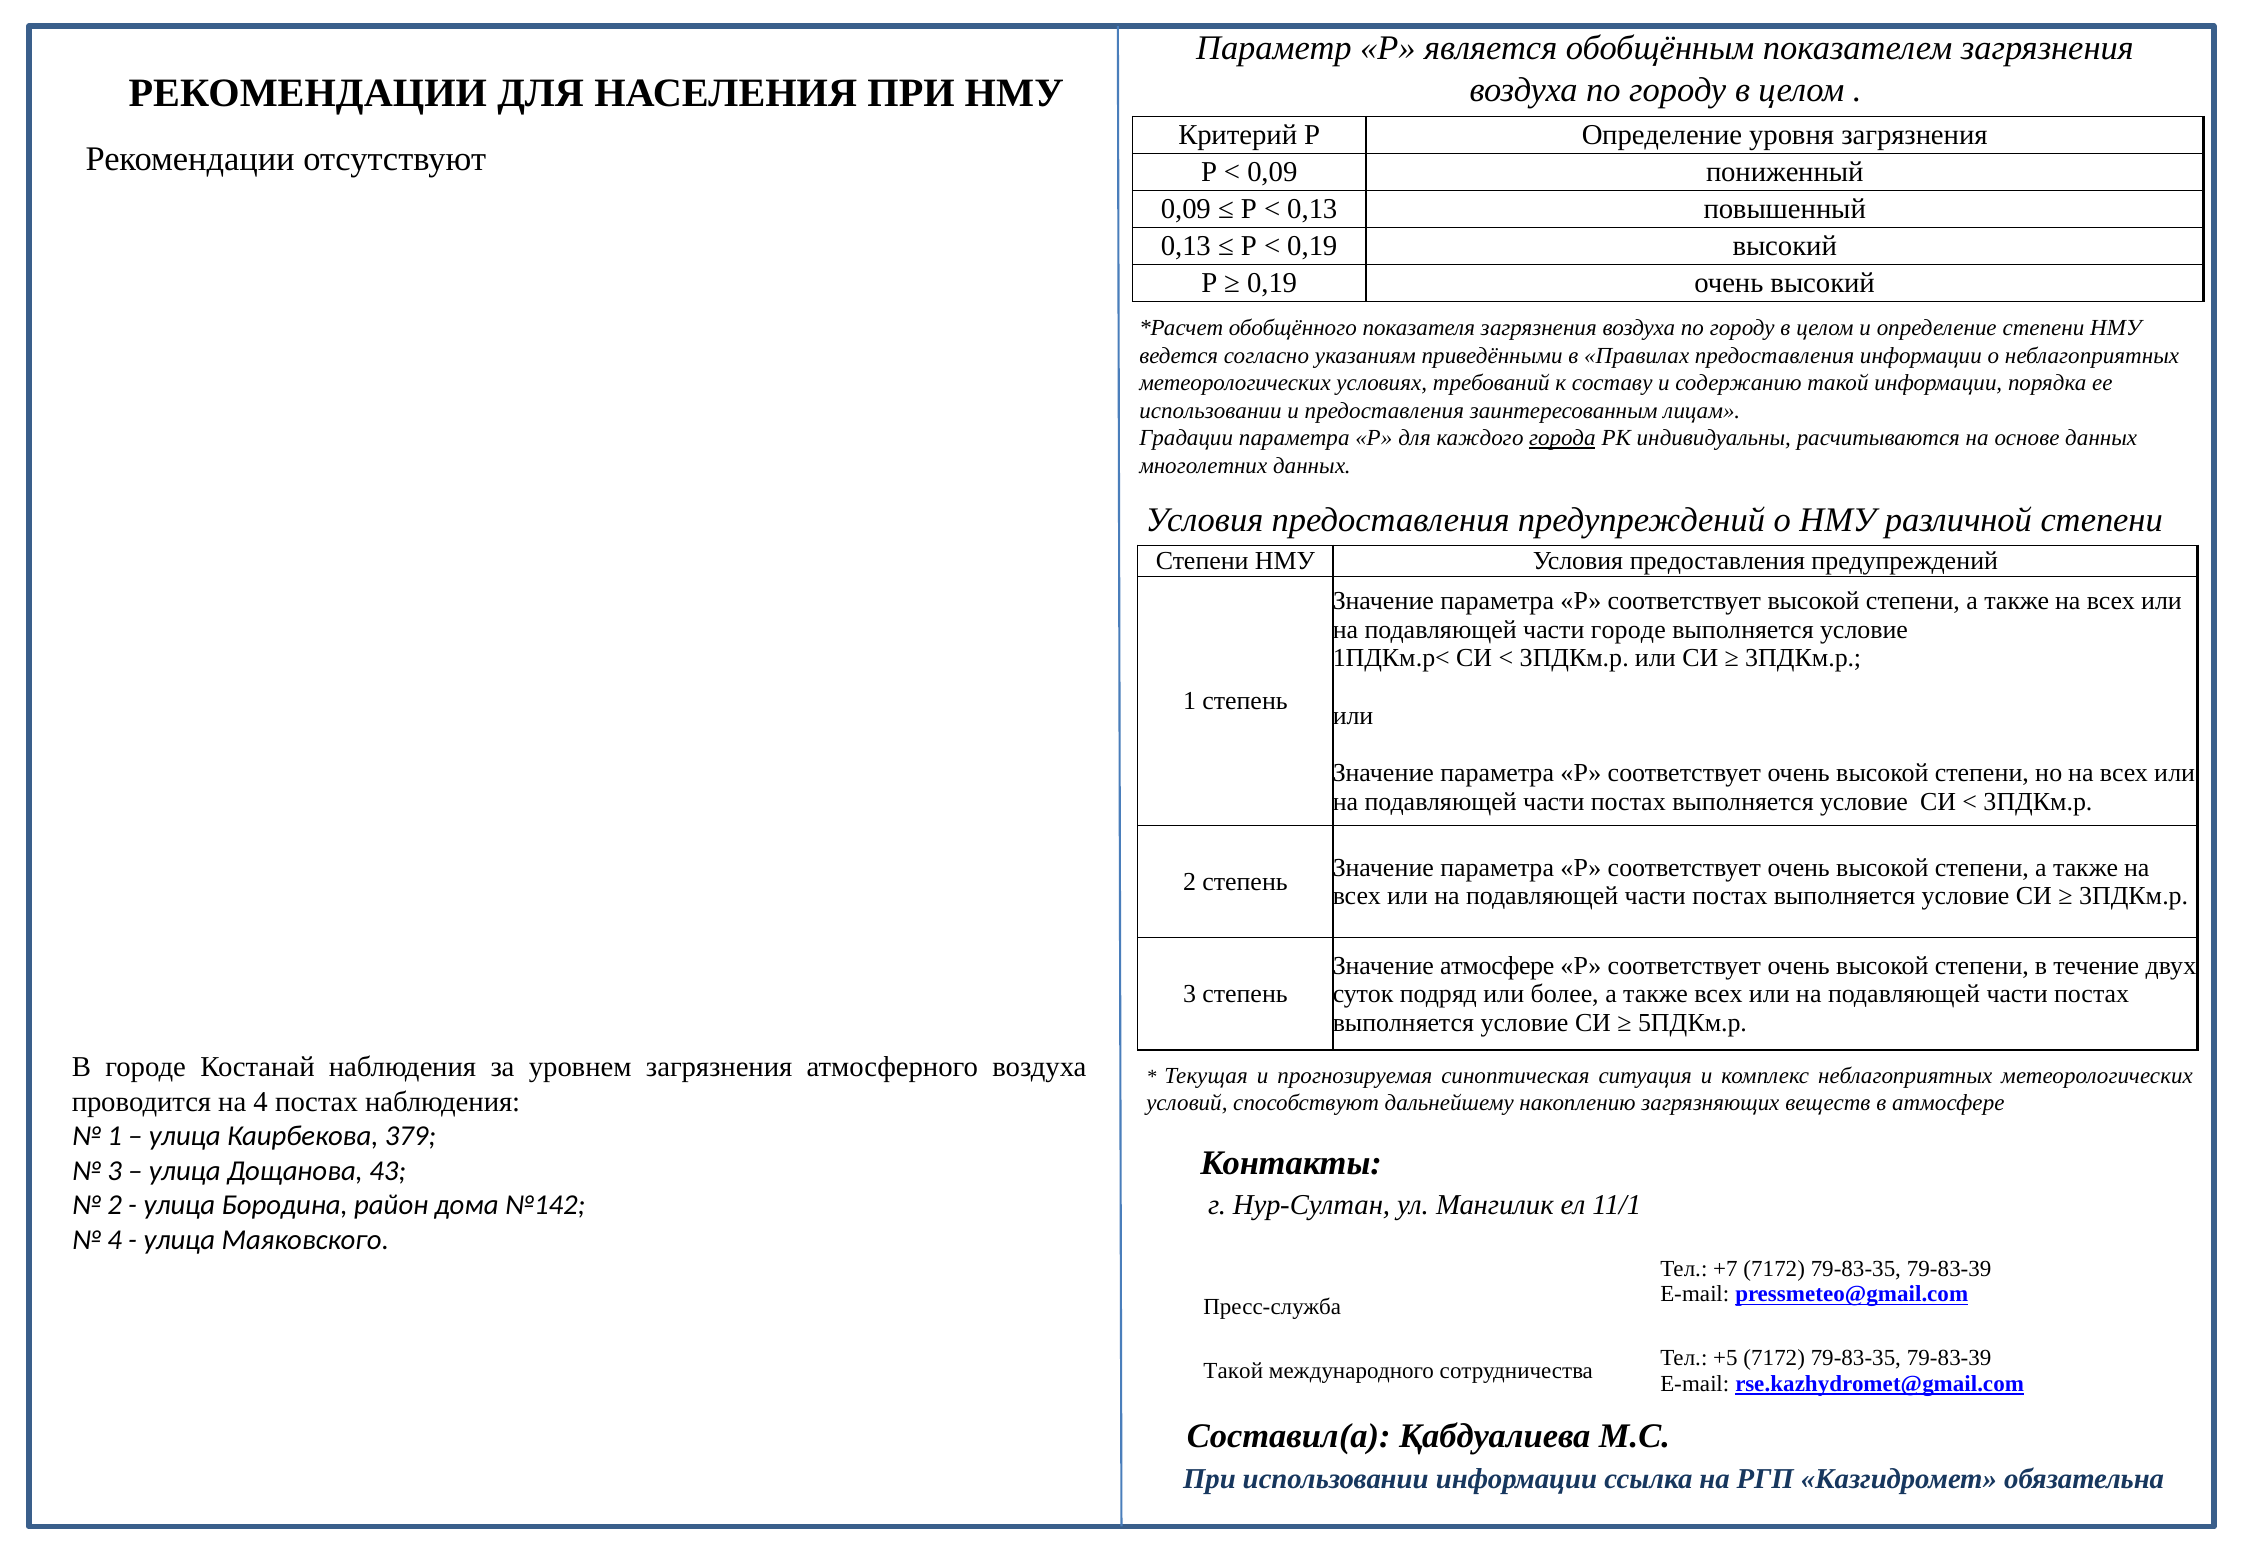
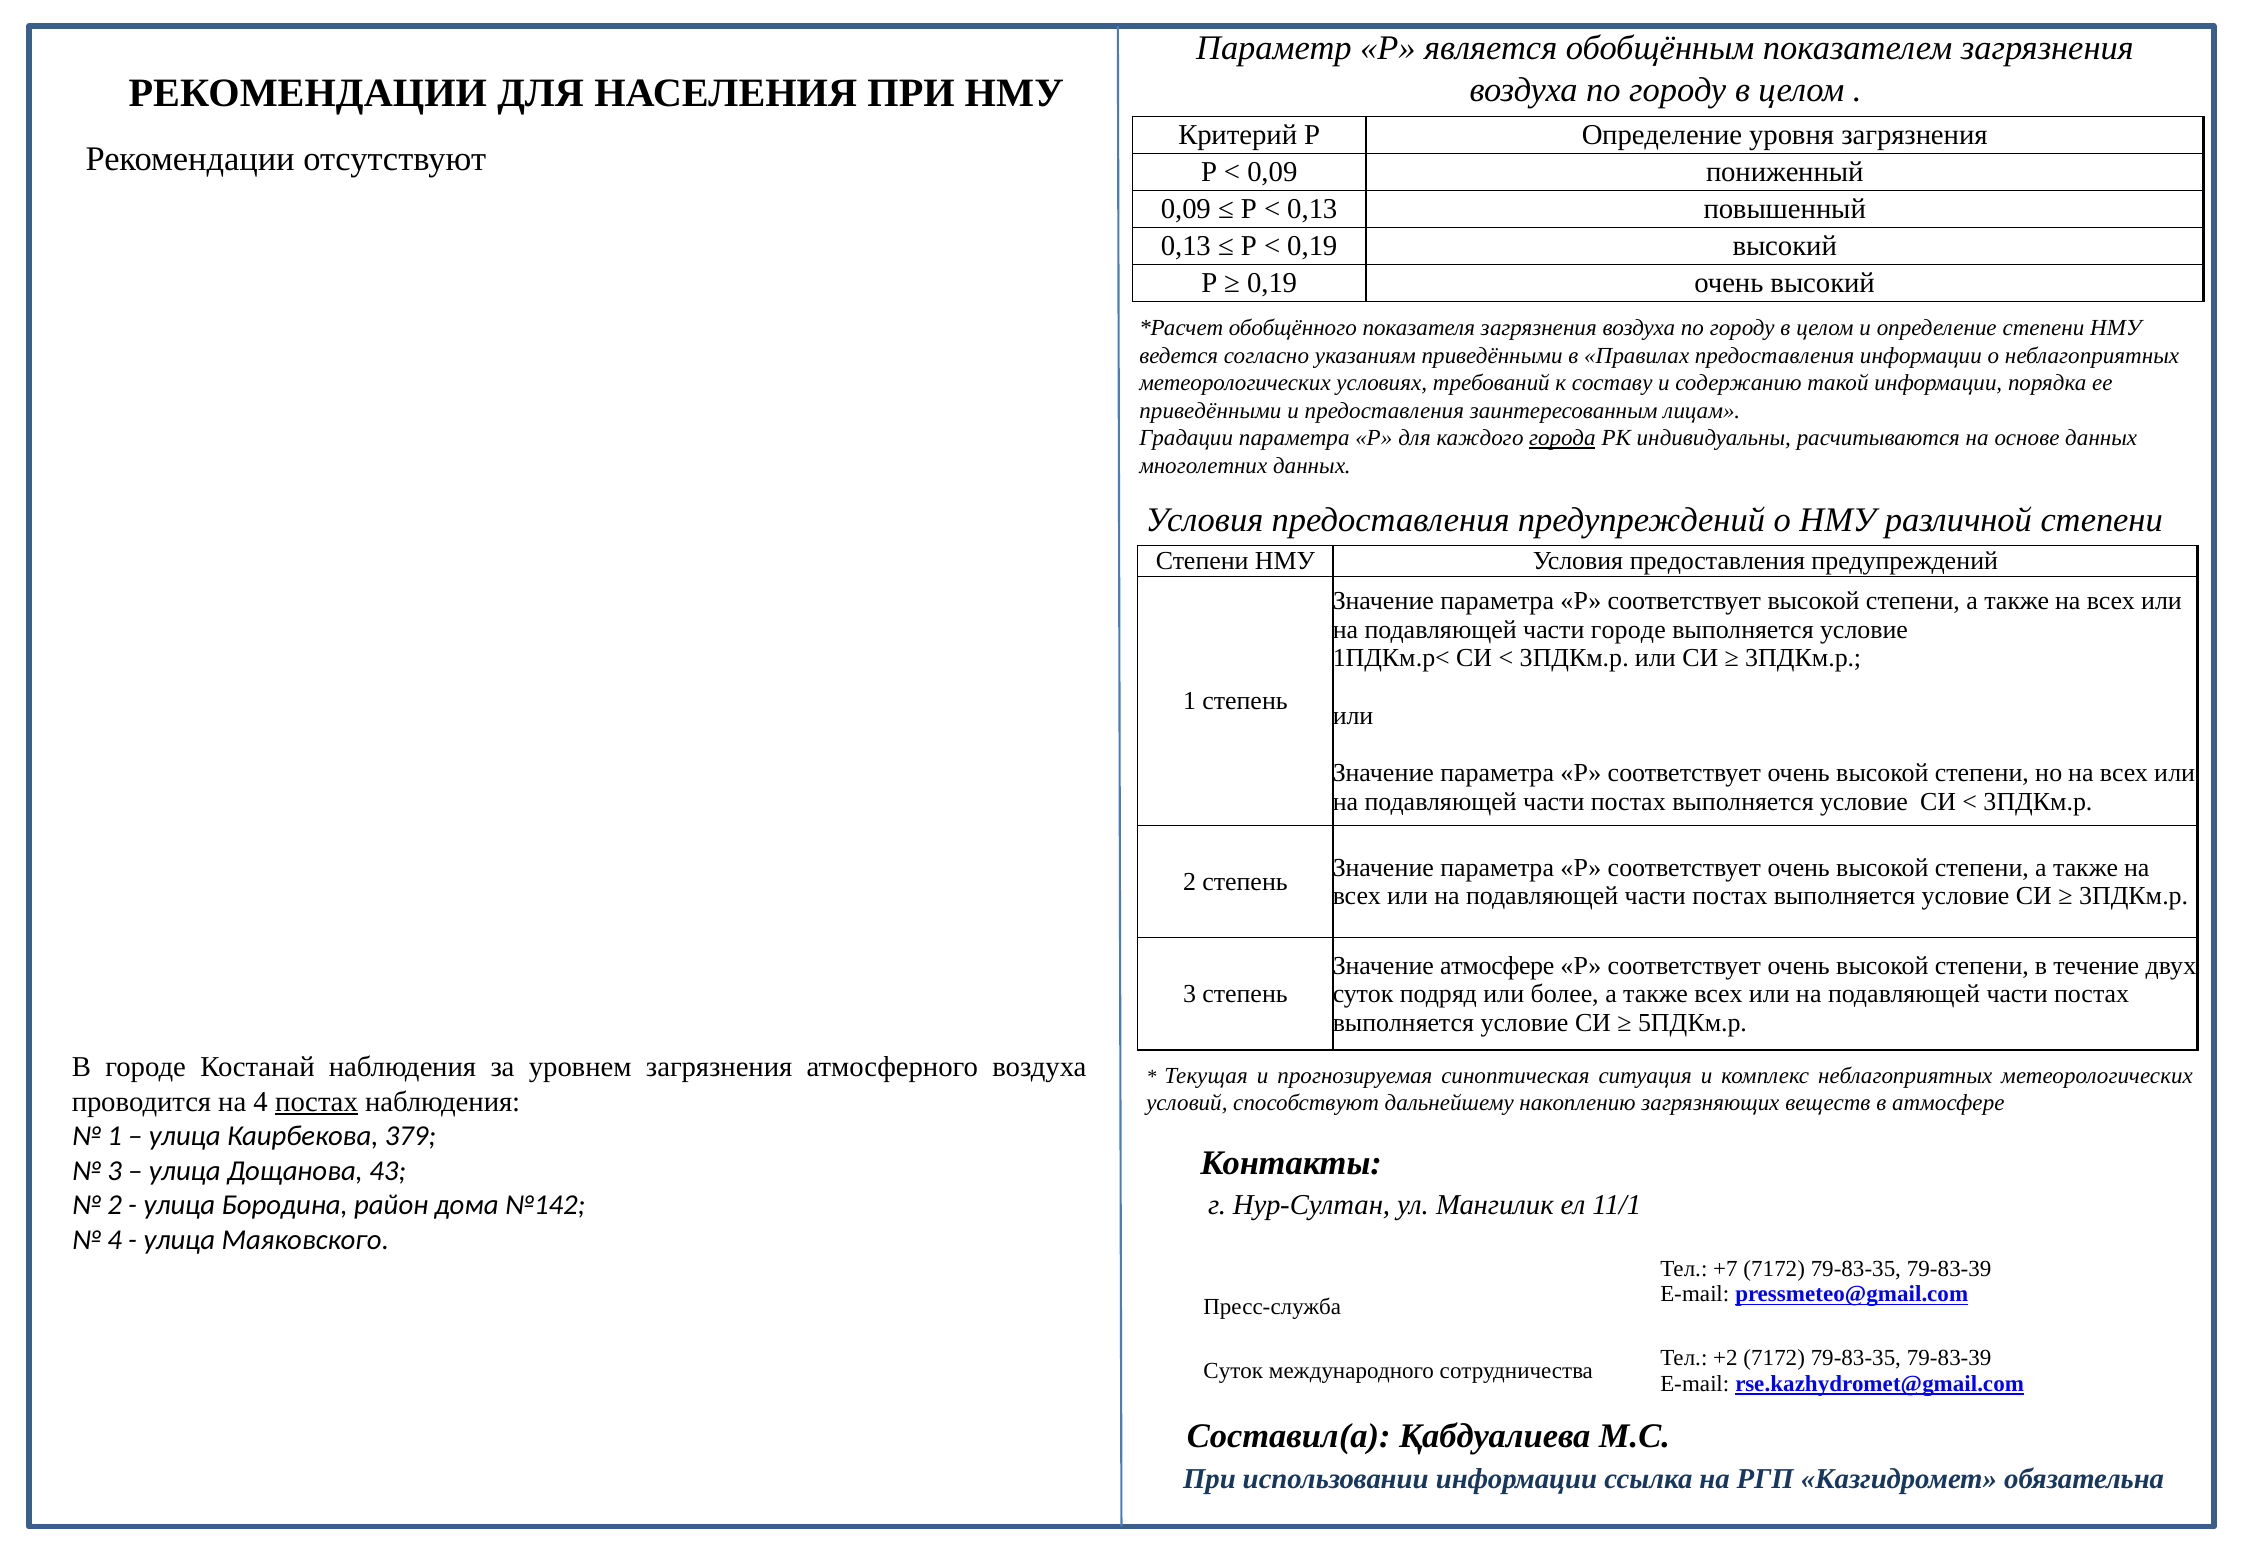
использовании at (1210, 410): использовании -> приведёнными
постах at (317, 1102) underline: none -> present
+5: +5 -> +2
Такой at (1233, 1371): Такой -> Суток
